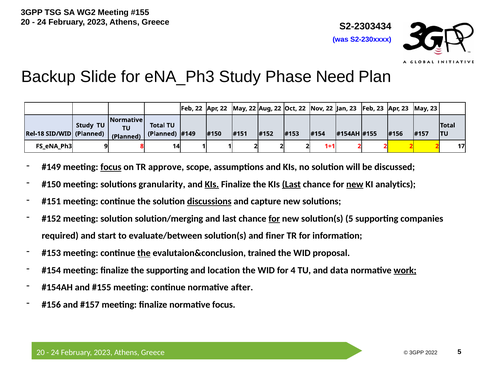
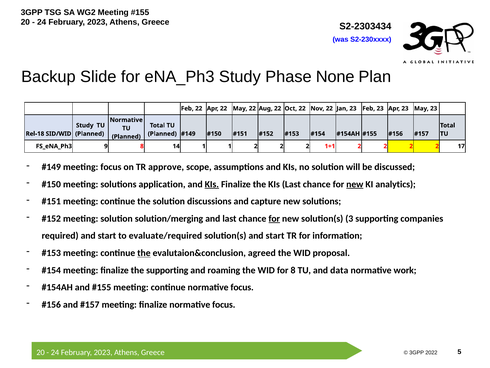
Need: Need -> None
focus at (111, 167) underline: present -> none
granularity: granularity -> application
Last at (291, 184) underline: present -> none
discussions underline: present -> none
solution(s 5: 5 -> 3
evaluate/between: evaluate/between -> evaluate/required
solution(s and finer: finer -> start
trained: trained -> agreed
location: location -> roaming
for 4: 4 -> 8
work underline: present -> none
continue normative after: after -> focus
